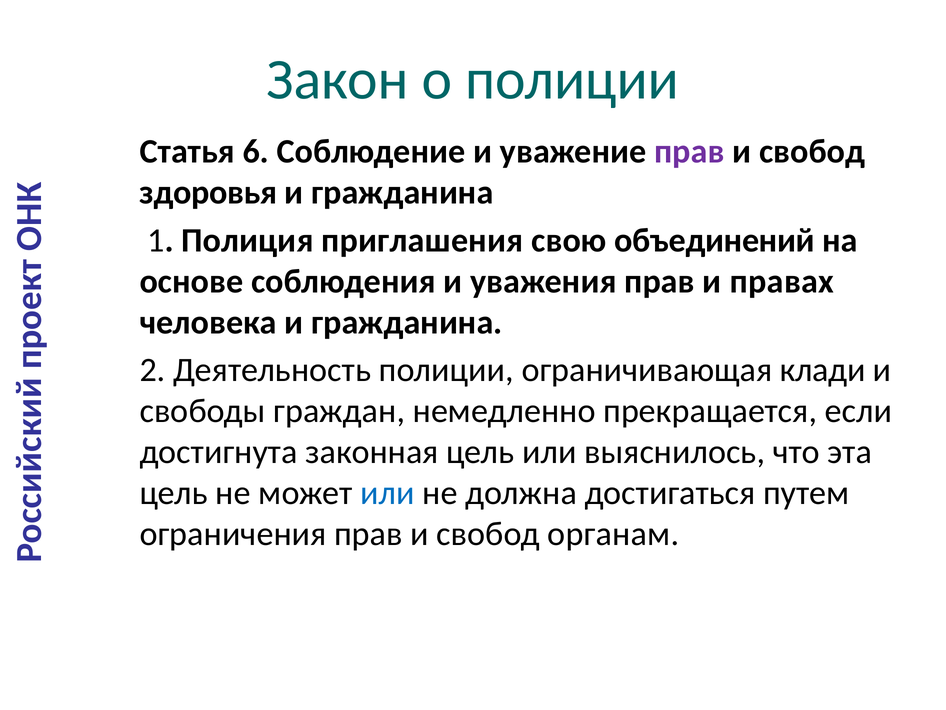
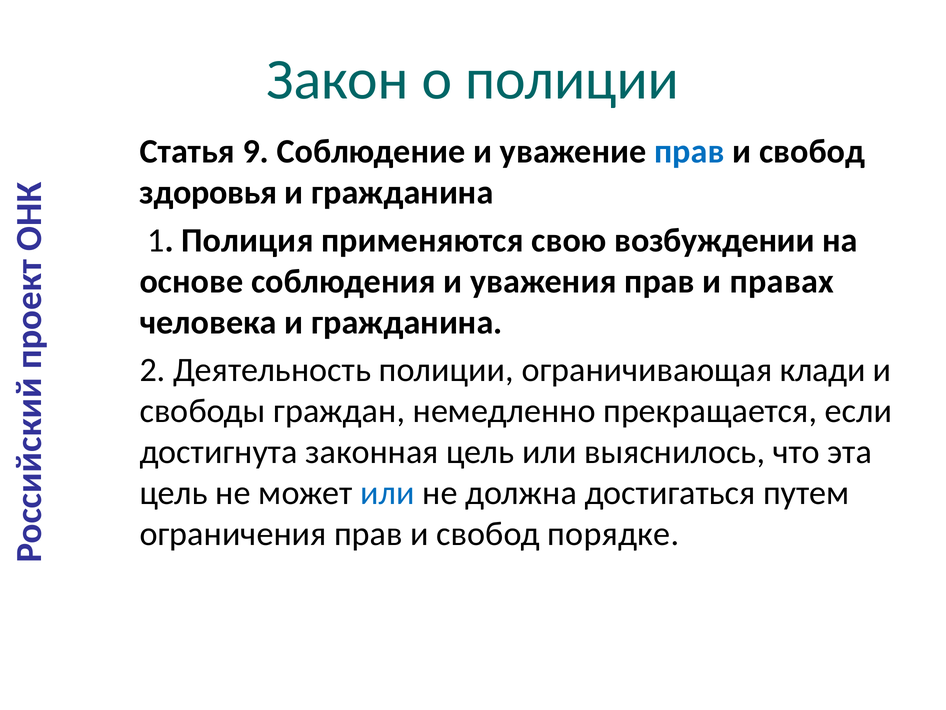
6: 6 -> 9
прав at (689, 151) colour: purple -> blue
приглашения: приглашения -> применяются
объединений: объединений -> возбуждении
органам: органам -> порядке
